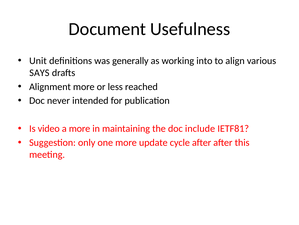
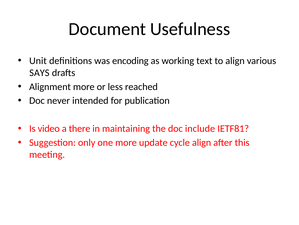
generally: generally -> encoding
into: into -> text
a more: more -> there
cycle after: after -> align
